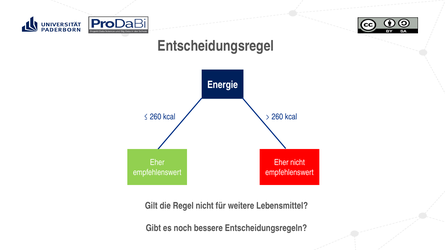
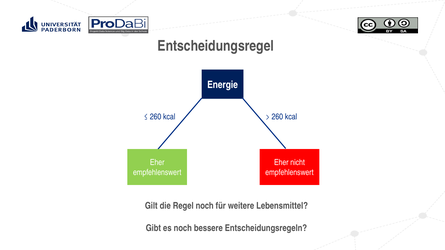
Regel nicht: nicht -> noch
